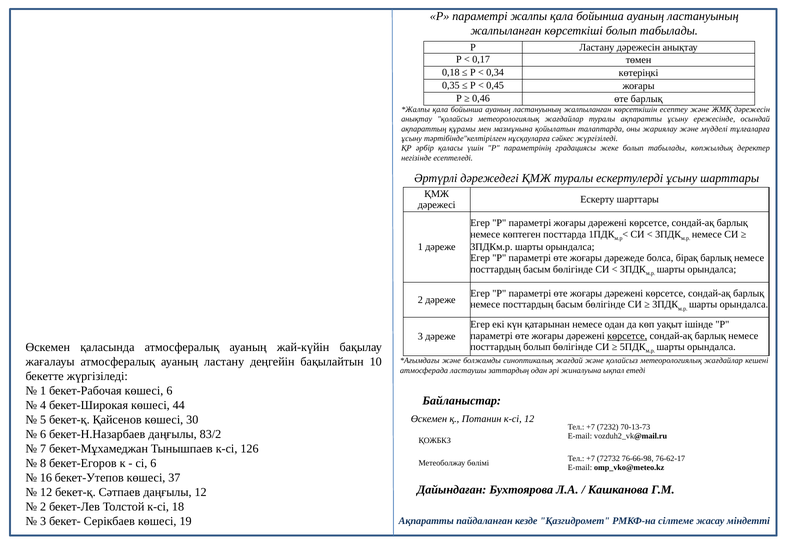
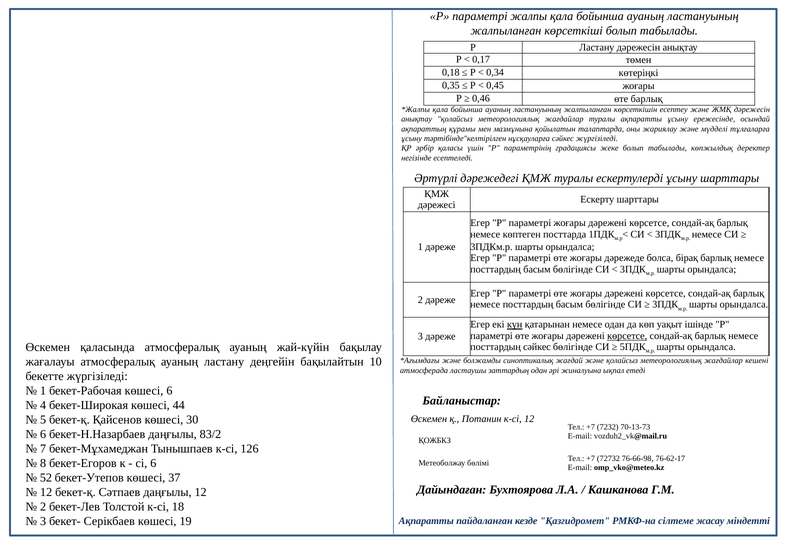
күн underline: none -> present
посттардың болып: болып -> сәйкес
16: 16 -> 52
